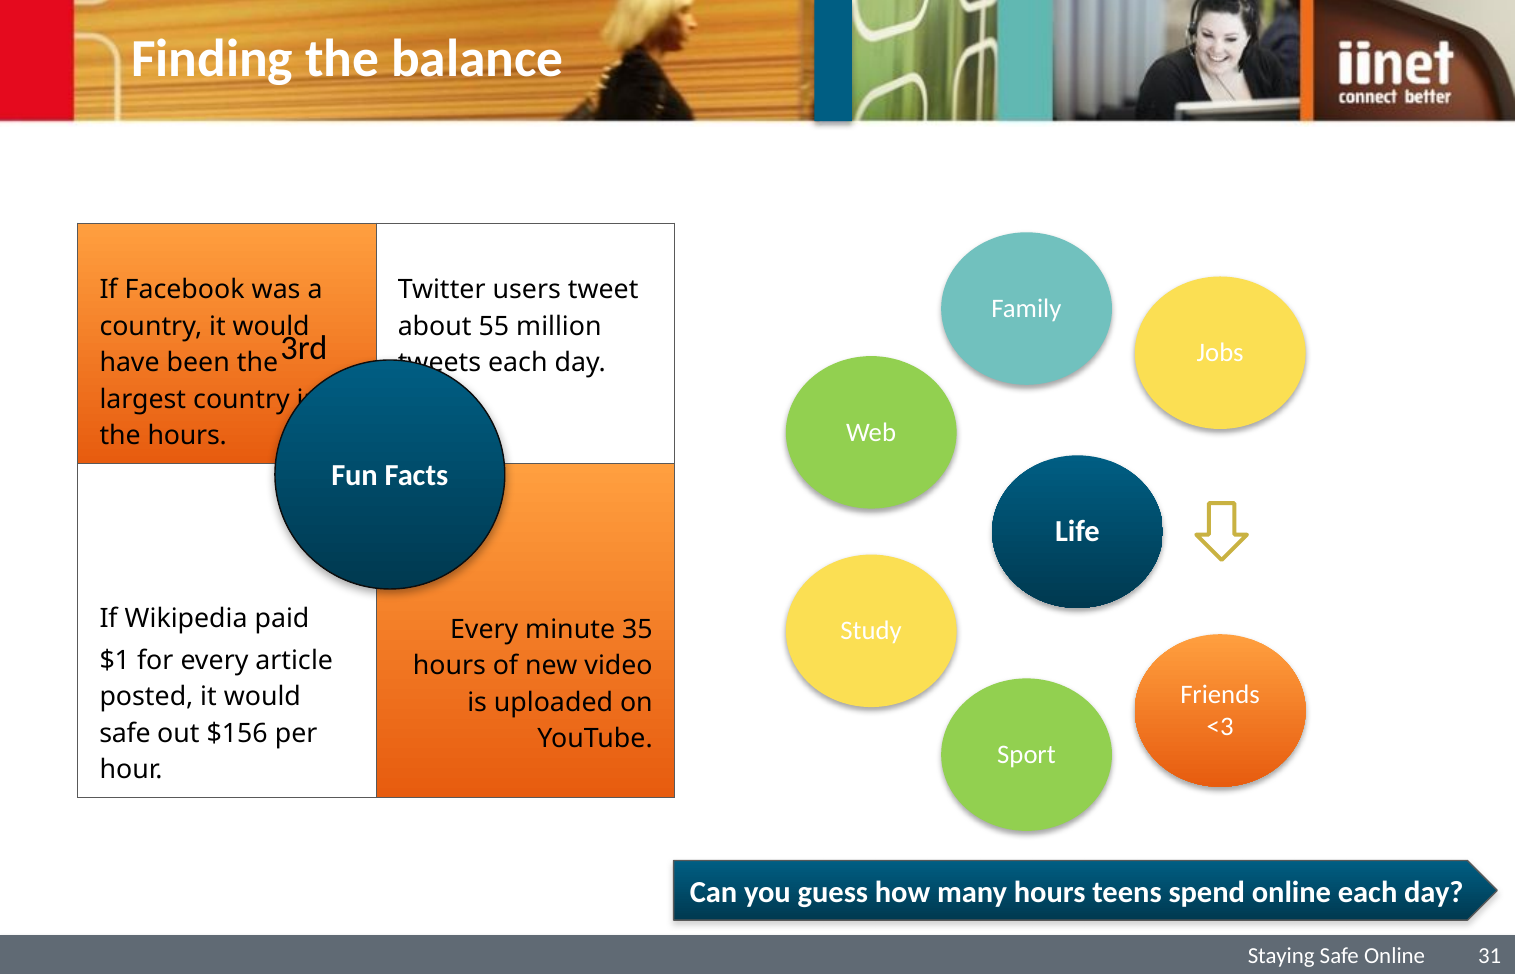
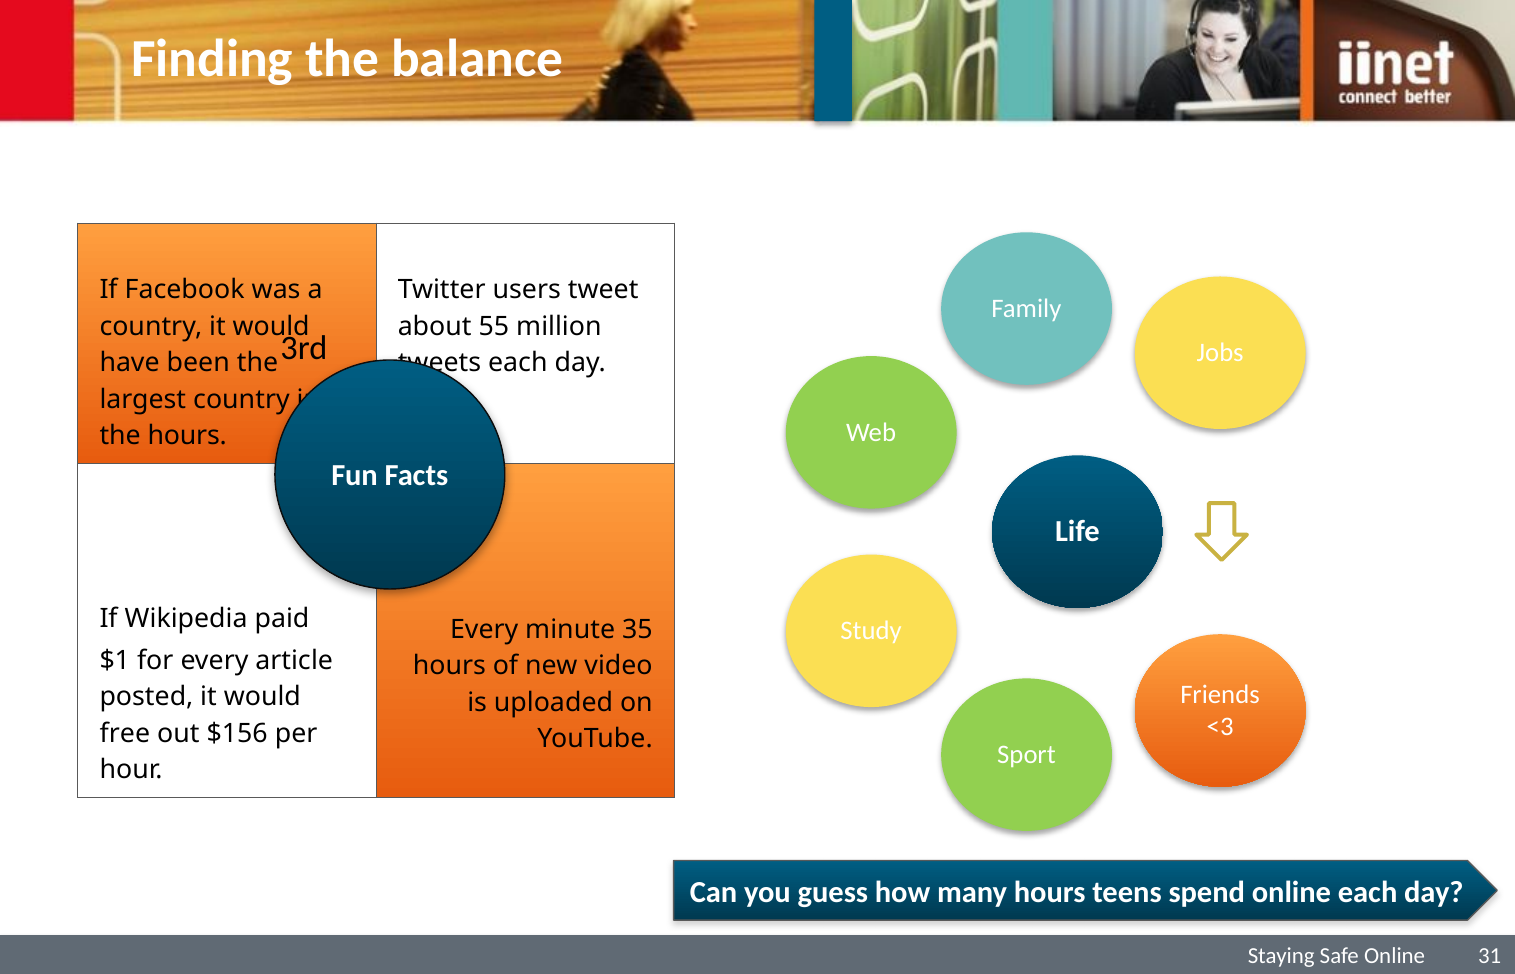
safe at (125, 734): safe -> free
